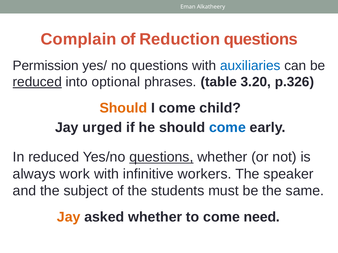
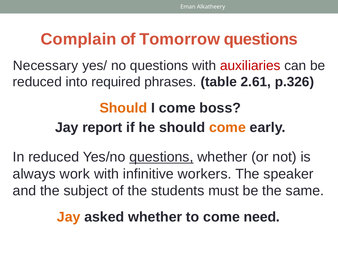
Reduction: Reduction -> Tomorrow
Permission: Permission -> Necessary
auxiliaries colour: blue -> red
reduced at (37, 82) underline: present -> none
optional: optional -> required
3.20: 3.20 -> 2.61
child: child -> boss
urged: urged -> report
come at (227, 128) colour: blue -> orange
